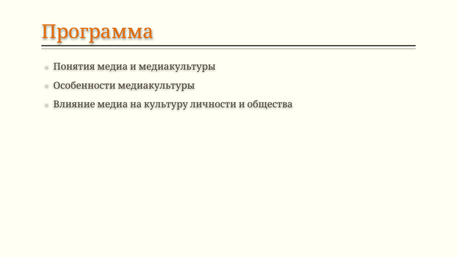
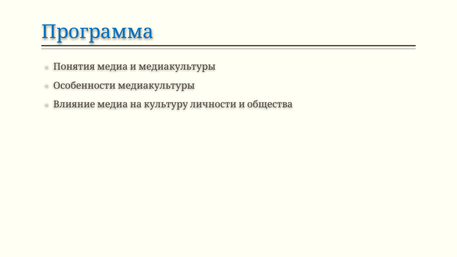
Программа colour: orange -> blue
